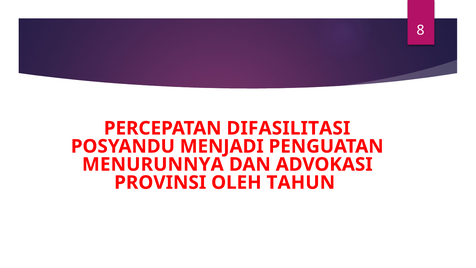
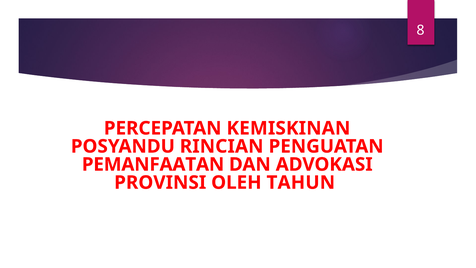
DIFASILITASI: DIFASILITASI -> KEMISKINAN
MENJADI: MENJADI -> RINCIAN
MENURUNNYA: MENURUNNYA -> PEMANFAATAN
